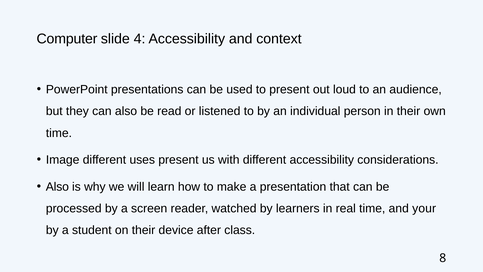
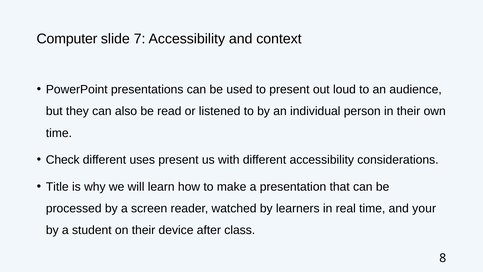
4: 4 -> 7
Image: Image -> Check
Also at (57, 186): Also -> Title
